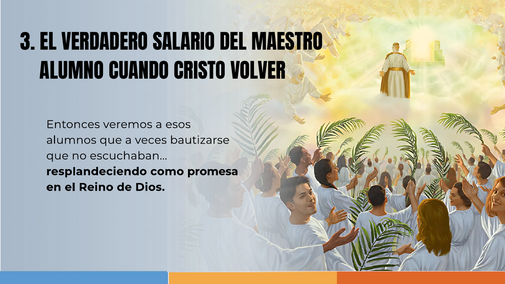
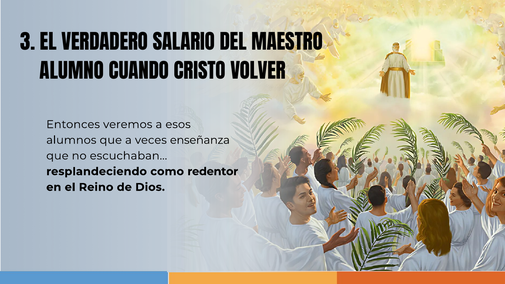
bautizarse: bautizarse -> enseñanza
promesa: promesa -> redentor
